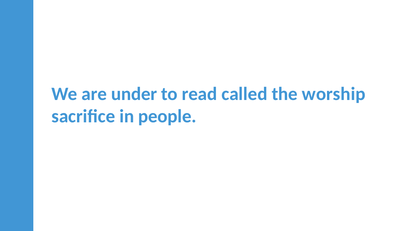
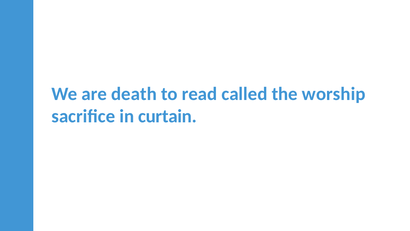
under: under -> death
people: people -> curtain
